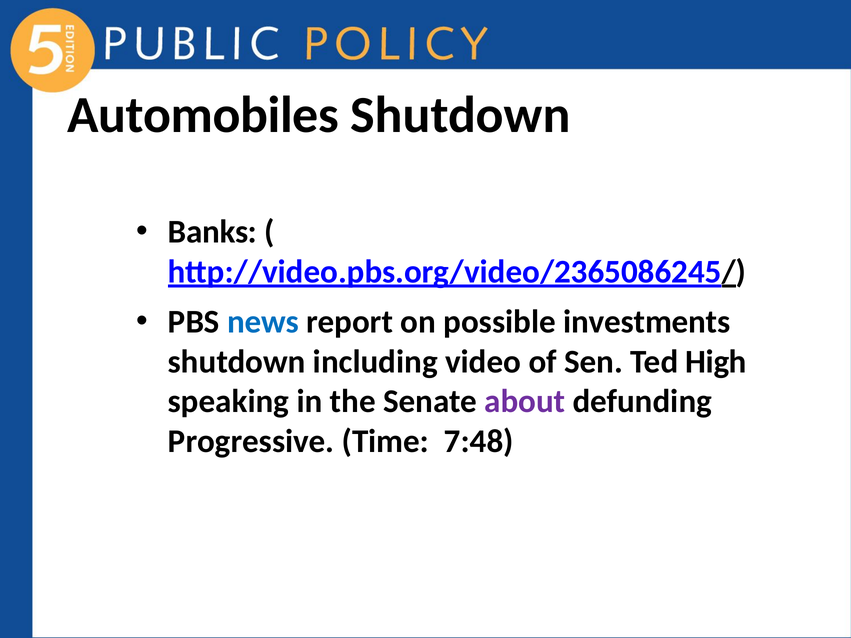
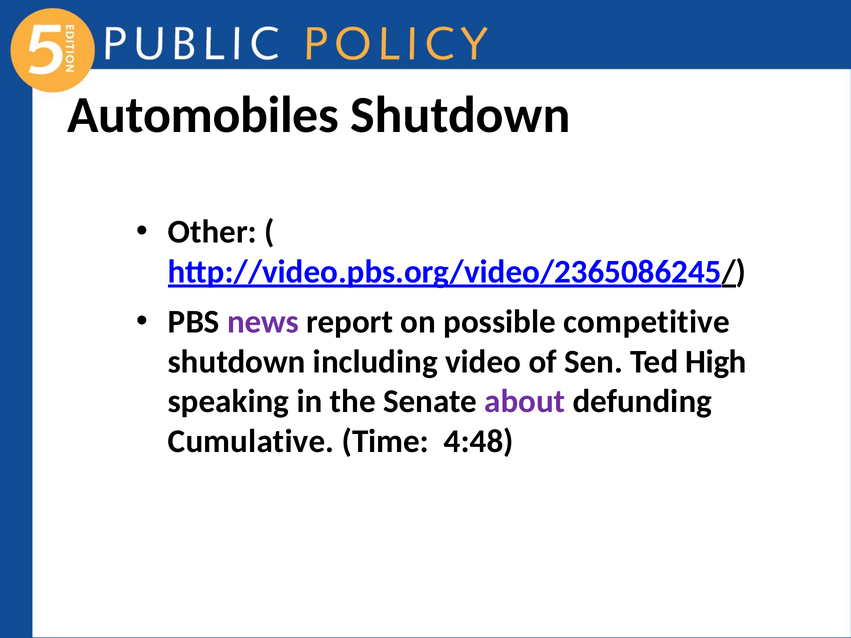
Banks: Banks -> Other
news colour: blue -> purple
investments: investments -> competitive
Progressive: Progressive -> Cumulative
7:48: 7:48 -> 4:48
